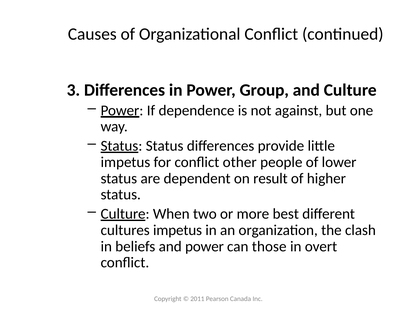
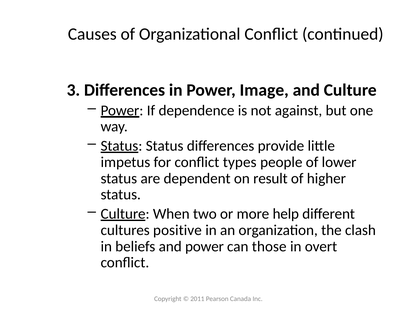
Group: Group -> Image
other: other -> types
best: best -> help
cultures impetus: impetus -> positive
